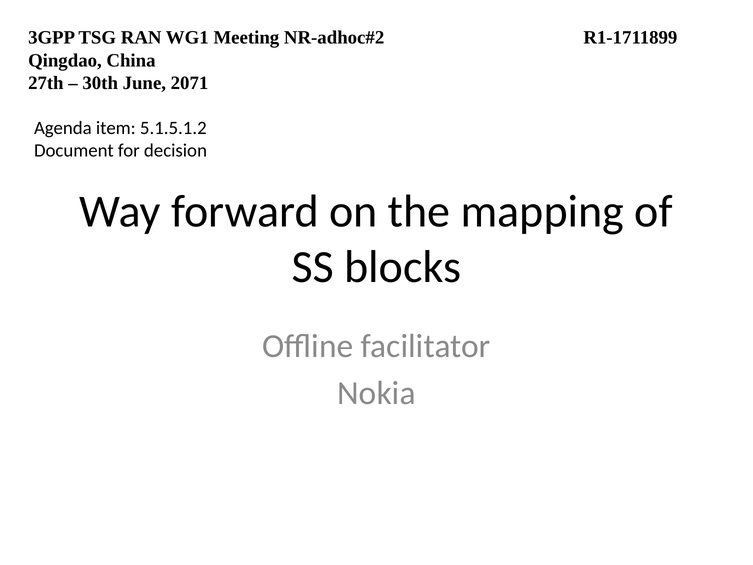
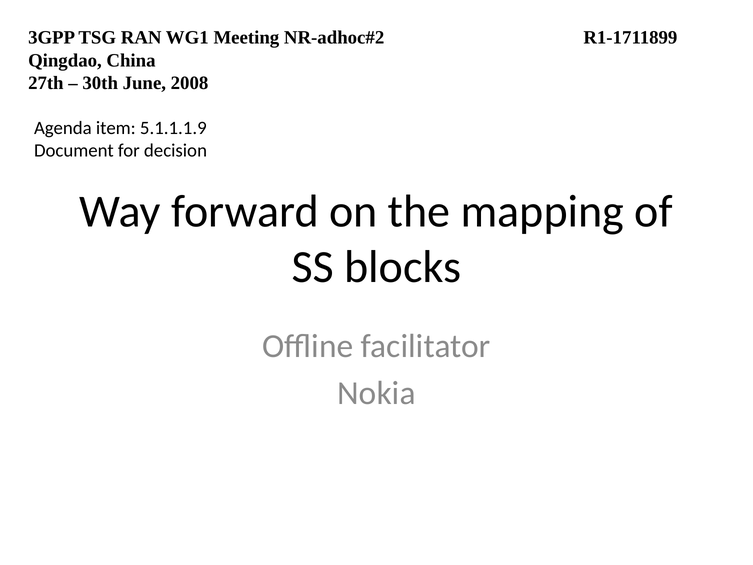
2071: 2071 -> 2008
5.1.5.1.2: 5.1.5.1.2 -> 5.1.1.1.9
